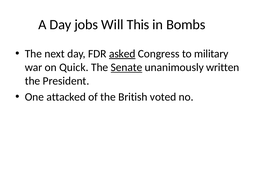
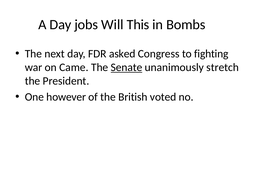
asked underline: present -> none
military: military -> fighting
Quick: Quick -> Came
written: written -> stretch
attacked: attacked -> however
